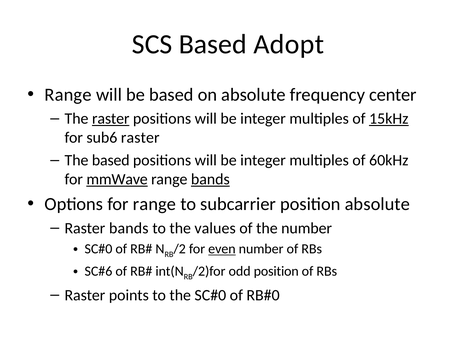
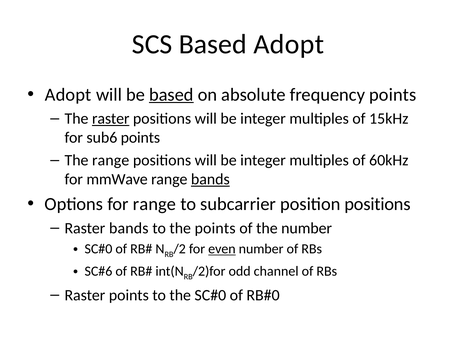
Range at (68, 95): Range -> Adopt
based at (171, 95) underline: none -> present
frequency center: center -> points
15kHz underline: present -> none
sub6 raster: raster -> points
The based: based -> range
mmWave underline: present -> none
position absolute: absolute -> positions
the values: values -> points
odd position: position -> channel
